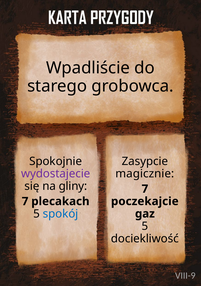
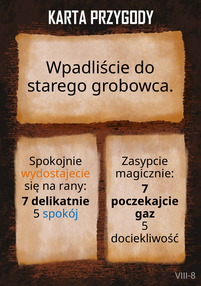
wydostajecie colour: purple -> orange
gliny: gliny -> rany
plecakach: plecakach -> delikatnie
VIII-9: VIII-9 -> VIII-8
